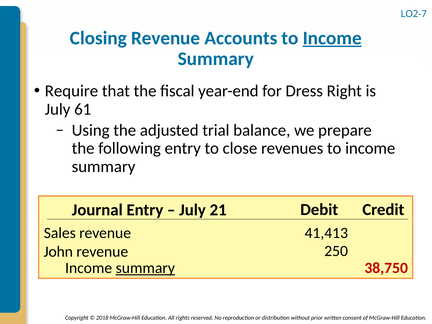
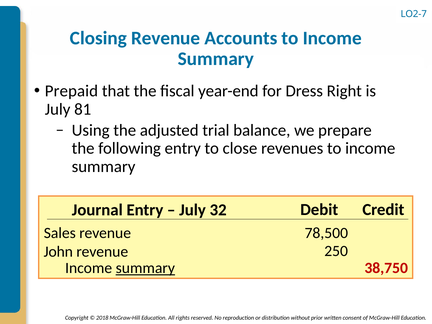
Income at (332, 38) underline: present -> none
Require: Require -> Prepaid
61: 61 -> 81
21: 21 -> 32
41,413: 41,413 -> 78,500
